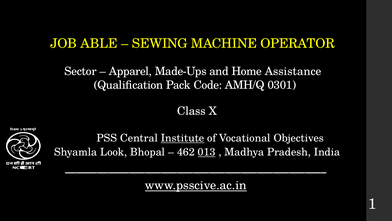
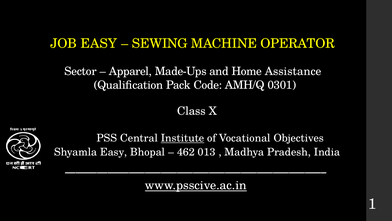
JOB ABLE: ABLE -> EASY
Shyamla Look: Look -> Easy
013 underline: present -> none
